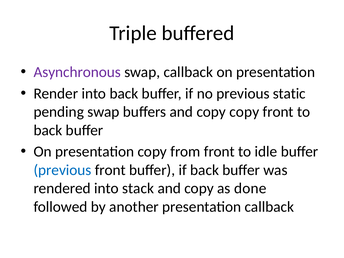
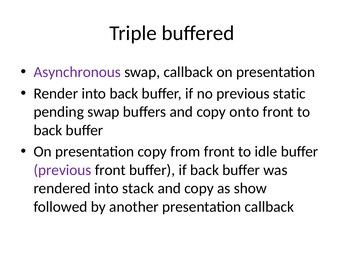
copy copy: copy -> onto
previous at (62, 170) colour: blue -> purple
done: done -> show
